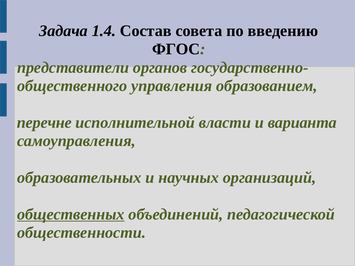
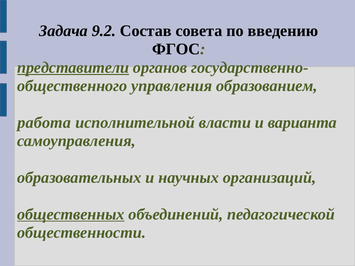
1.4: 1.4 -> 9.2
представители underline: none -> present
перечне: перечне -> работа
